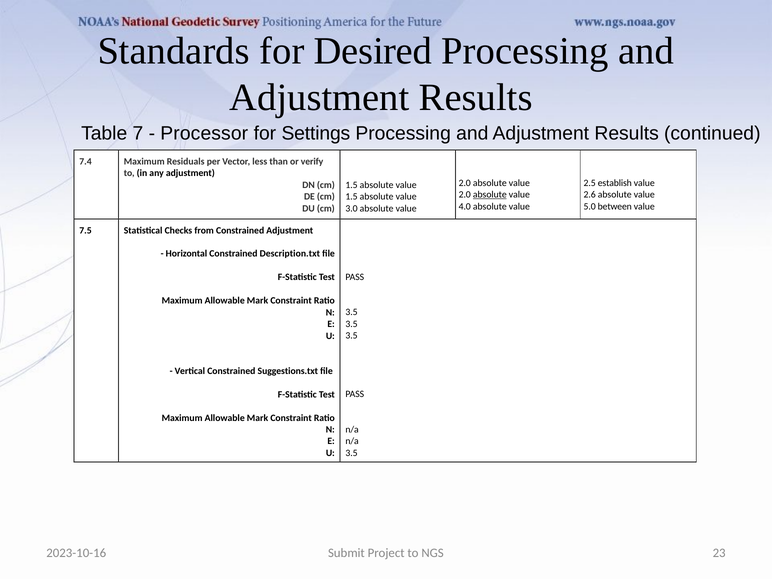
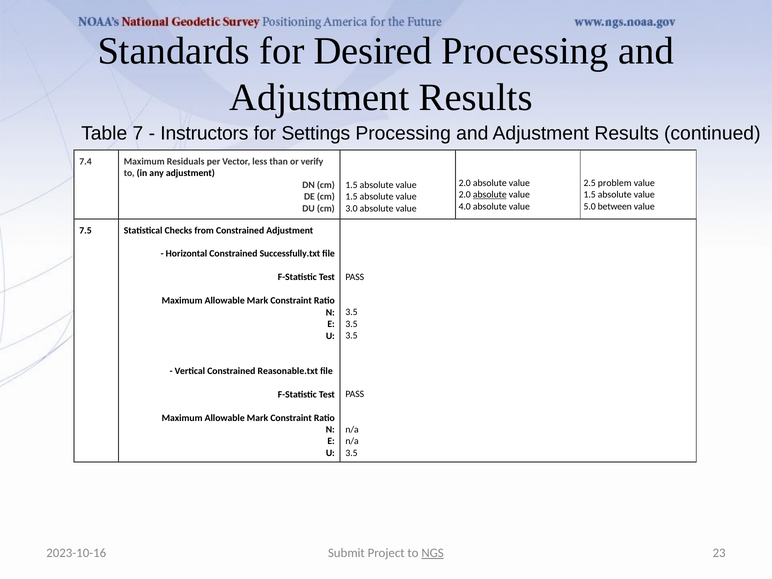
Processor: Processor -> Instructors
establish: establish -> problem
2.6 at (590, 195): 2.6 -> 1.5
Description.txt: Description.txt -> Successfully.txt
Suggestions.txt: Suggestions.txt -> Reasonable.txt
NGS underline: none -> present
